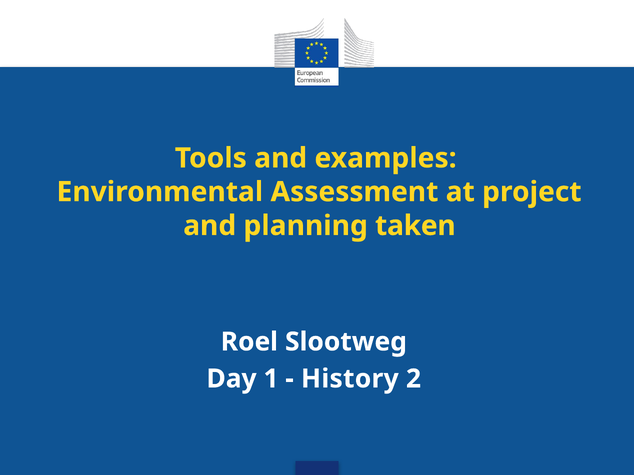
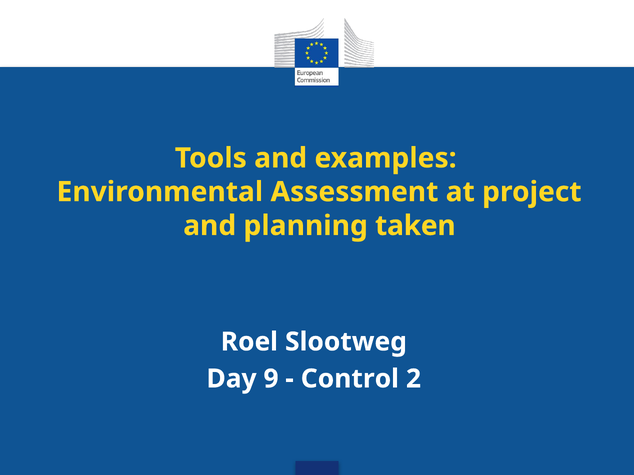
1: 1 -> 9
History: History -> Control
